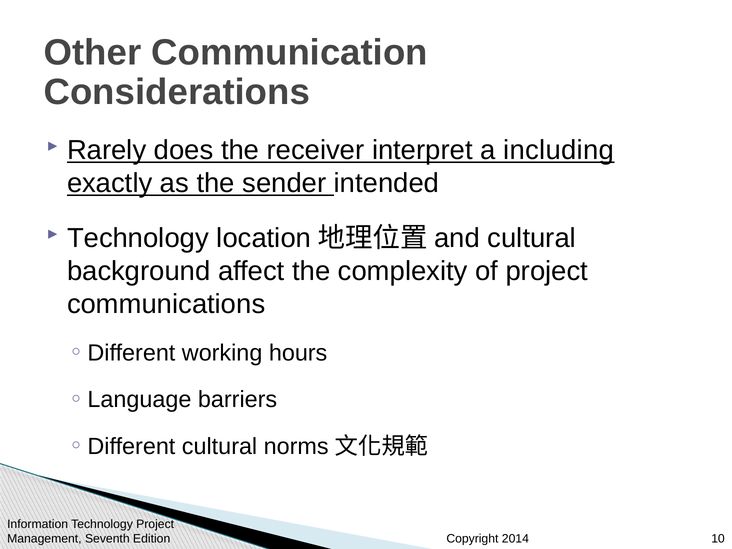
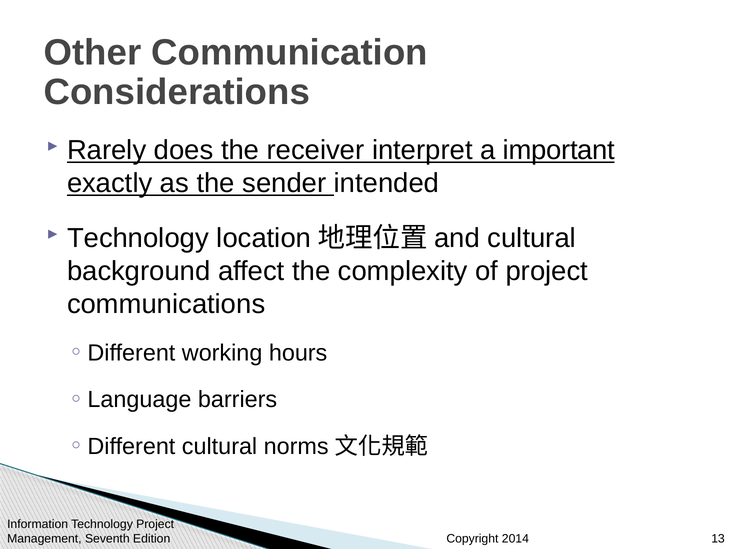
including: including -> important
10: 10 -> 13
